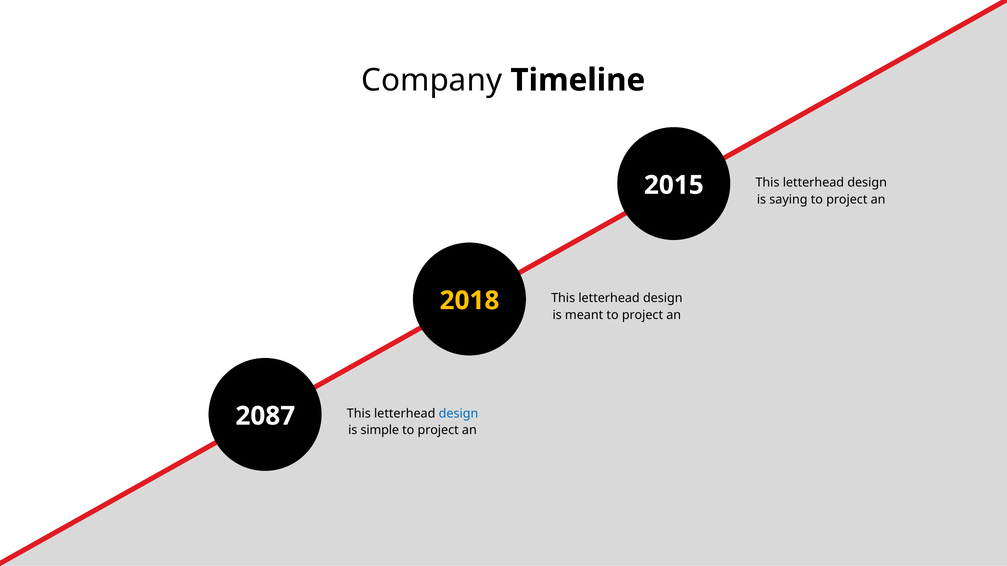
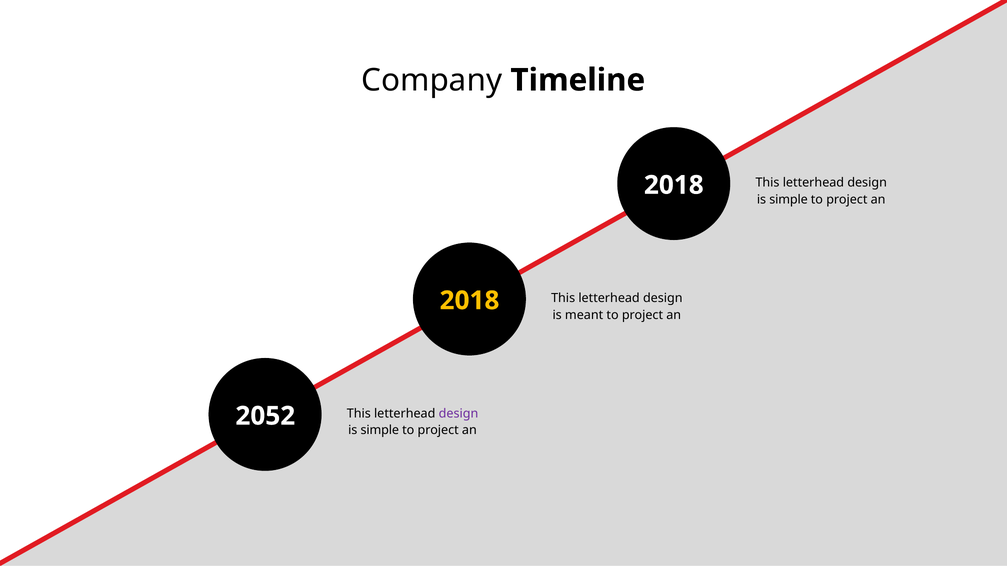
2015 at (674, 185): 2015 -> 2018
saying at (788, 200): saying -> simple
design at (458, 414) colour: blue -> purple
2087: 2087 -> 2052
